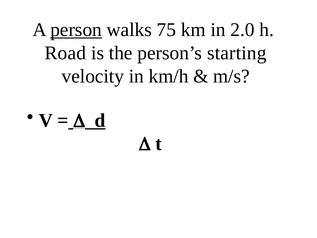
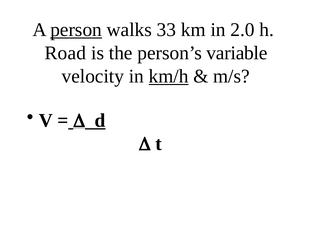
75: 75 -> 33
starting: starting -> variable
km/h underline: none -> present
